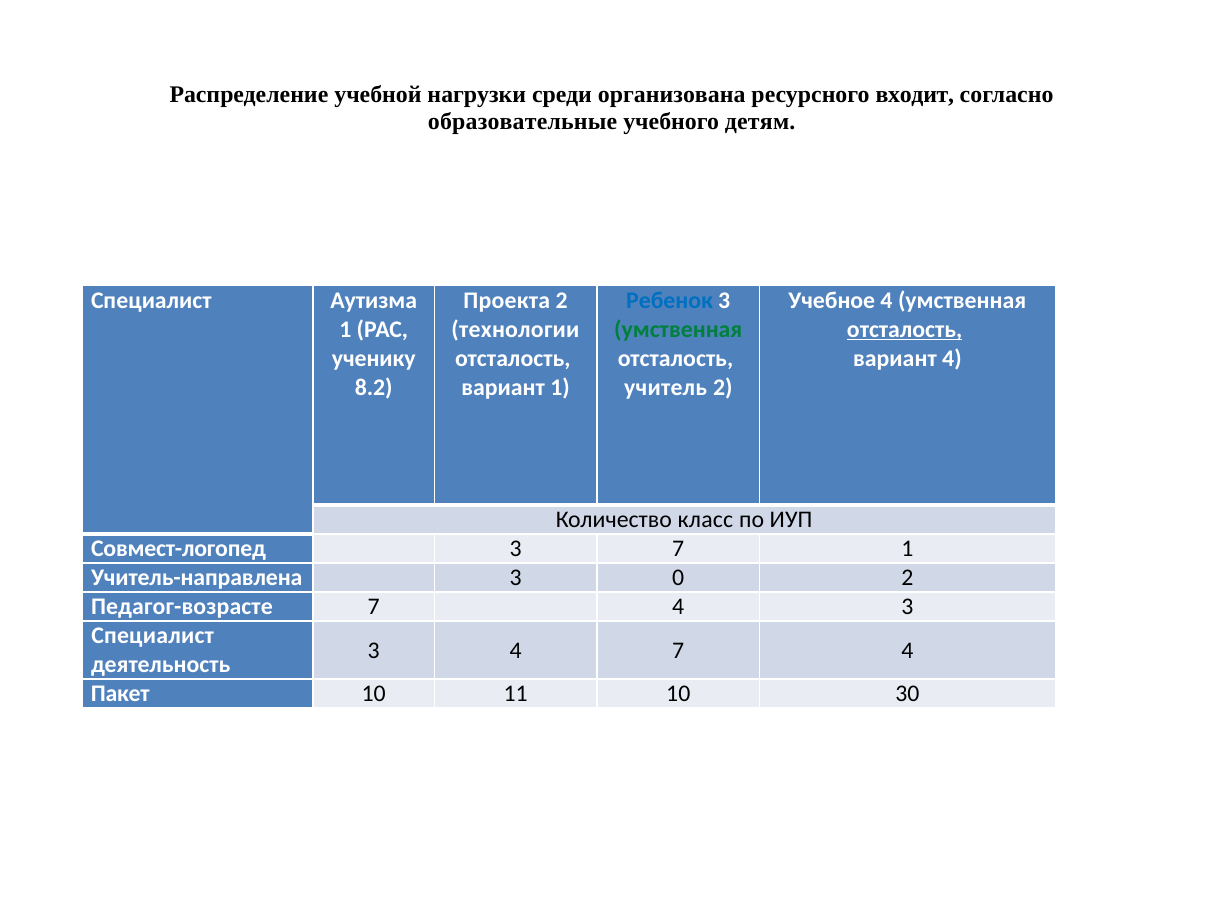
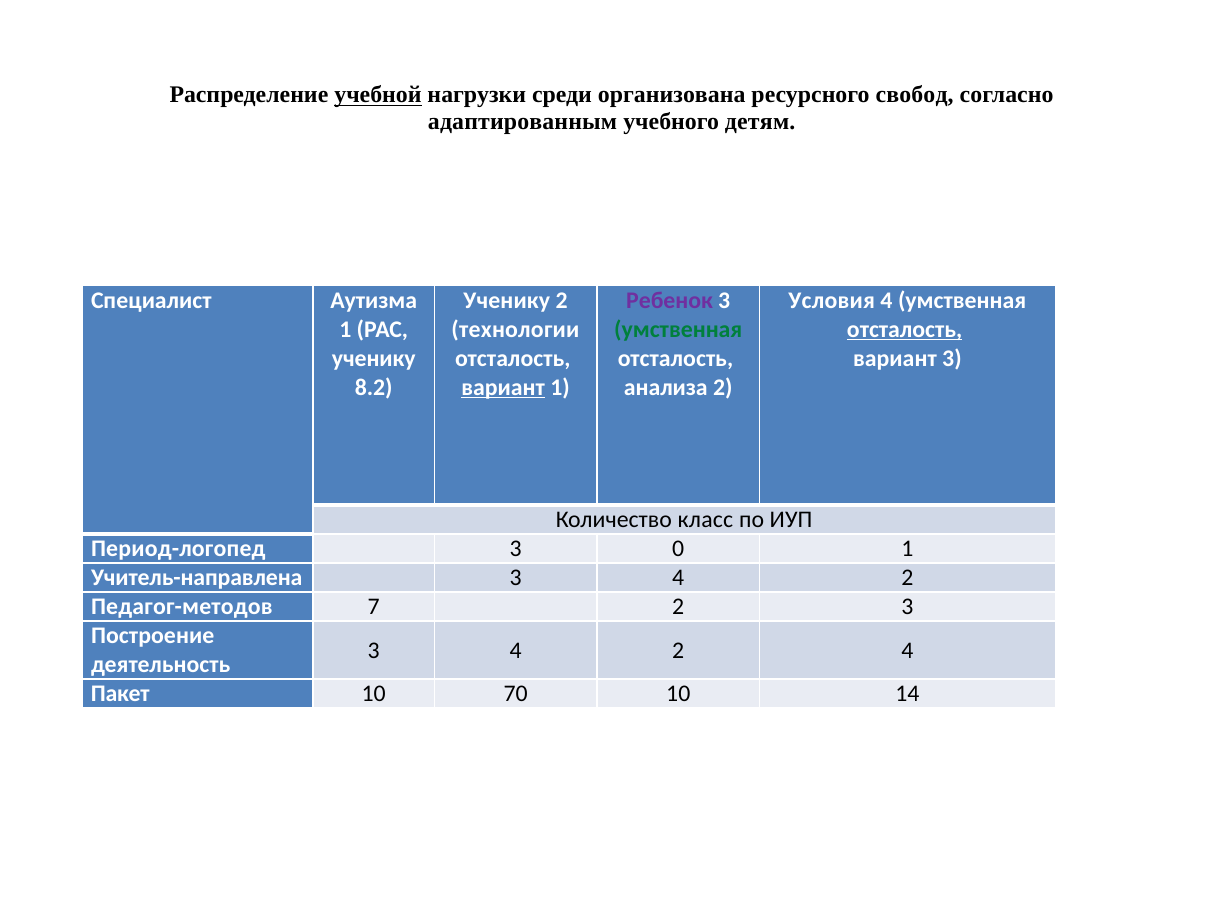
учебной underline: none -> present
входит: входит -> свобод
образовательные: образовательные -> адаптированным
Проекта at (507, 300): Проекта -> Ученику
Ребенок colour: blue -> purple
Учебное: Учебное -> Условия
вариант 4: 4 -> 3
вариант at (503, 387) underline: none -> present
учитель: учитель -> анализа
Совмест-логопед: Совмест-логопед -> Период-логопед
3 7: 7 -> 0
0 at (678, 578): 0 -> 4
Педагог-возрасте: Педагог-возрасте -> Педагог-методов
4 at (678, 607): 4 -> 2
Специалист at (153, 636): Специалист -> Построение
7 at (678, 650): 7 -> 2
11: 11 -> 70
30: 30 -> 14
